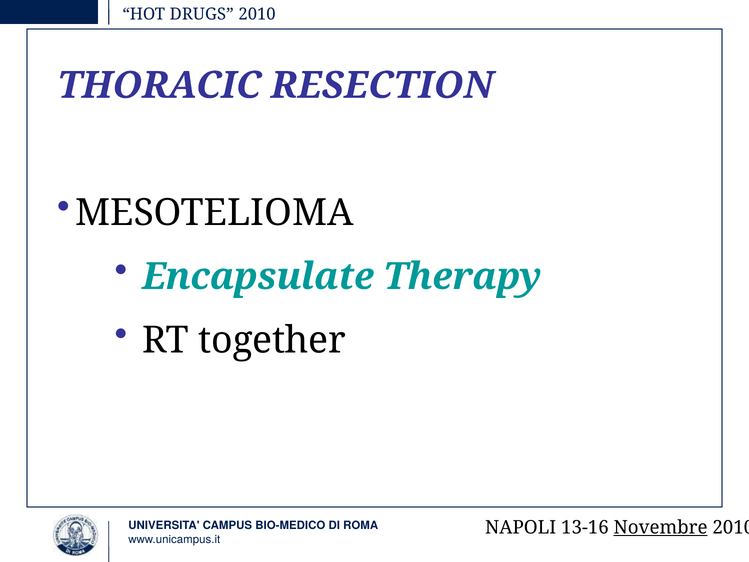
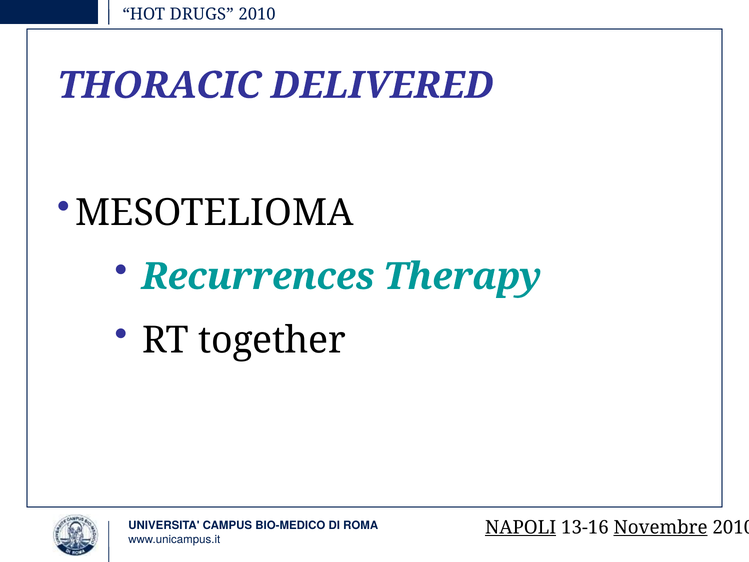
RESECTION: RESECTION -> DELIVERED
Encapsulate: Encapsulate -> Recurrences
NAPOLI underline: none -> present
